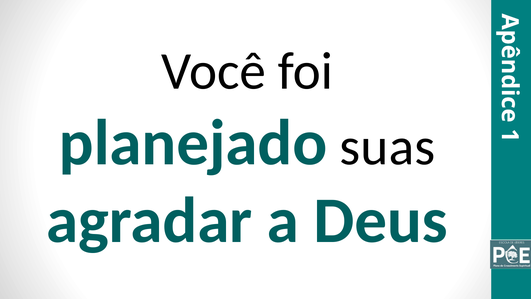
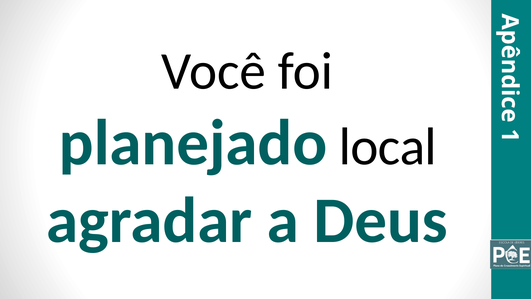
suas: suas -> local
